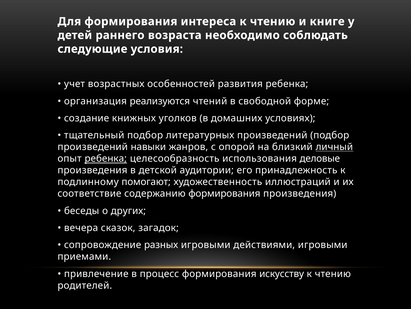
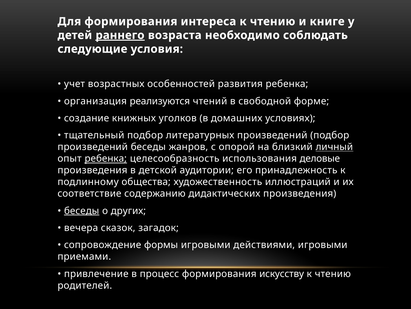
раннего underline: none -> present
произведений навыки: навыки -> беседы
помогают: помогают -> общества
содержанию формирования: формирования -> дидактических
беседы at (82, 210) underline: none -> present
разных: разных -> формы
